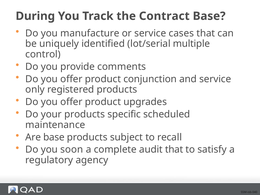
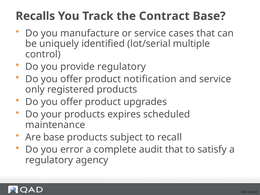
During: During -> Recalls
provide comments: comments -> regulatory
conjunction: conjunction -> notification
specific: specific -> expires
soon: soon -> error
